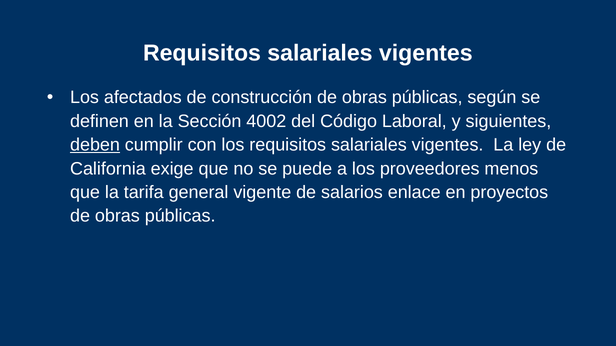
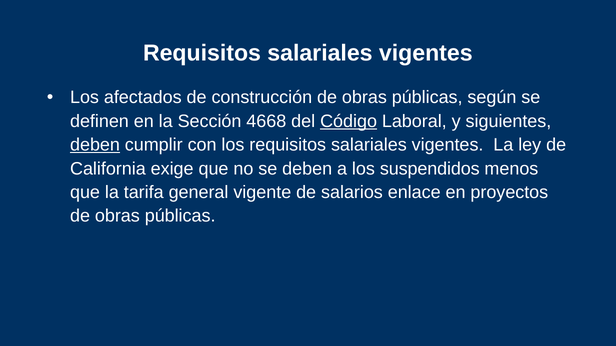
4002: 4002 -> 4668
Código underline: none -> present
se puede: puede -> deben
proveedores: proveedores -> suspendidos
